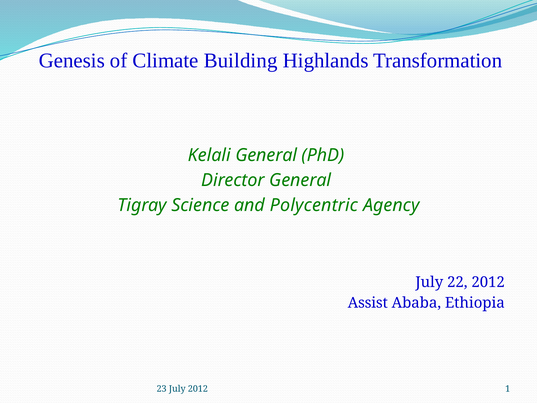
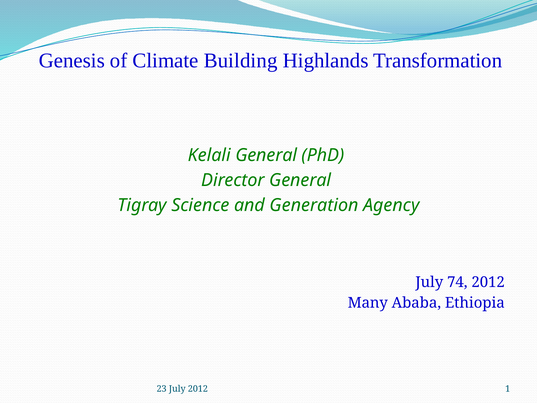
Polycentric: Polycentric -> Generation
22: 22 -> 74
Assist: Assist -> Many
